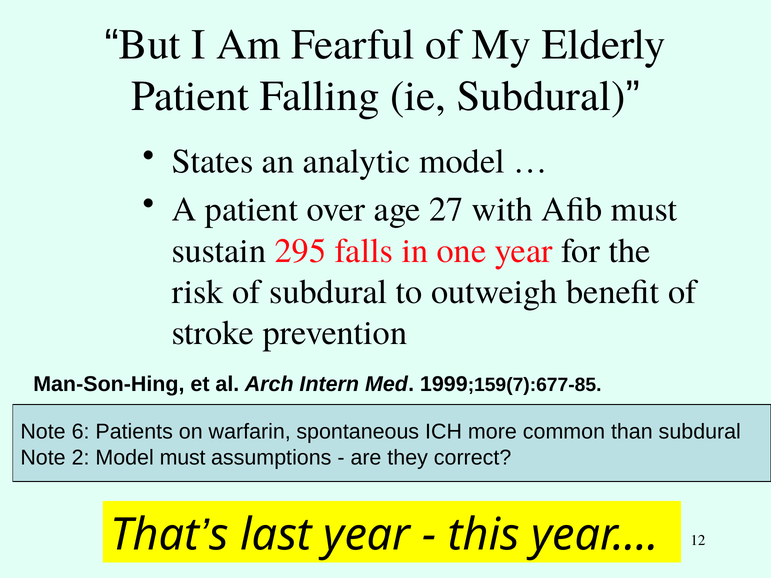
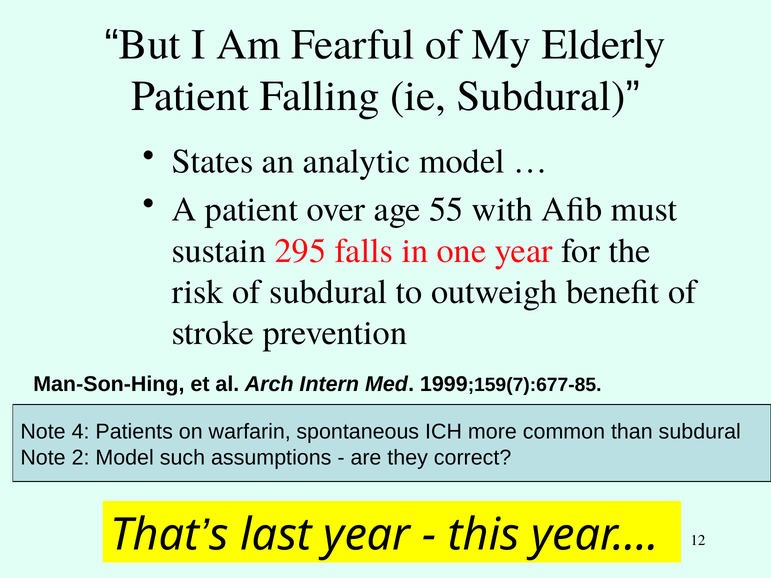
27: 27 -> 55
6: 6 -> 4
Model must: must -> such
